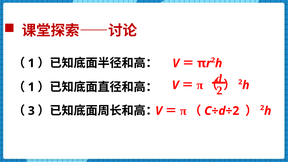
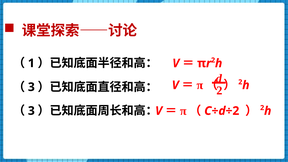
1 at (31, 87): 1 -> 3
